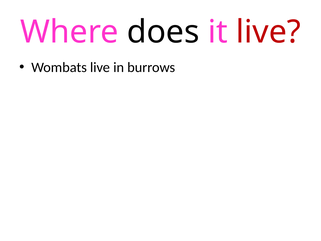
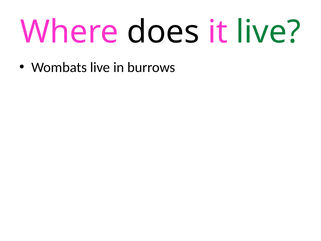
live at (268, 32) colour: red -> green
